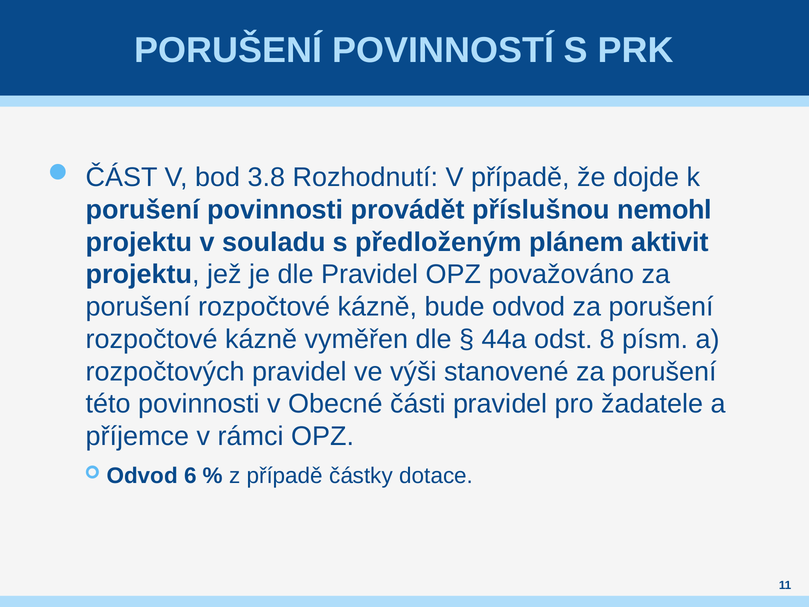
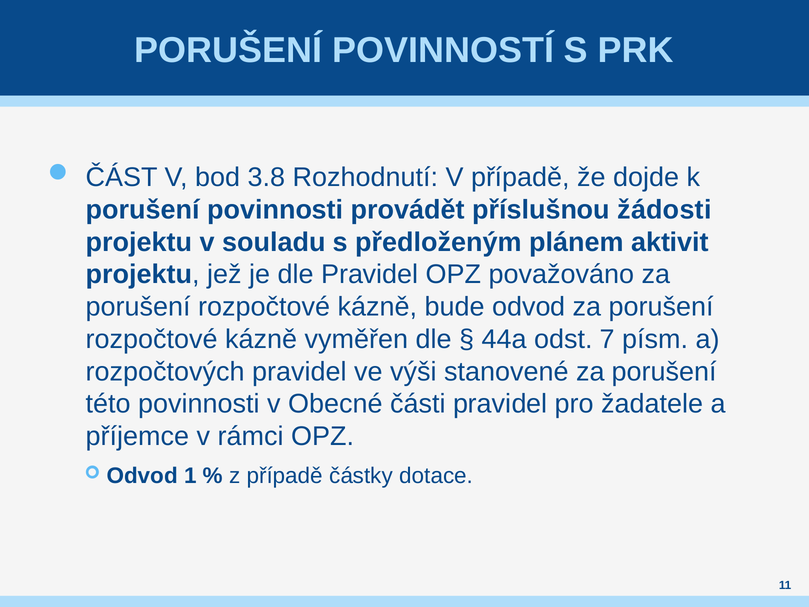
nemohl: nemohl -> žádosti
8: 8 -> 7
6: 6 -> 1
